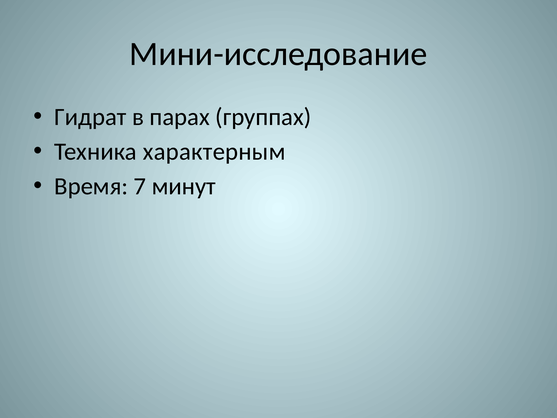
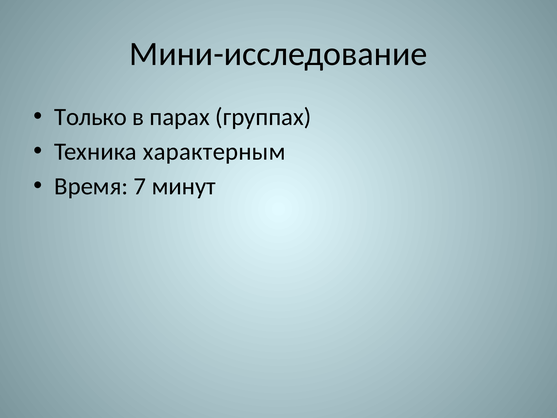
Гидрат: Гидрат -> Только
